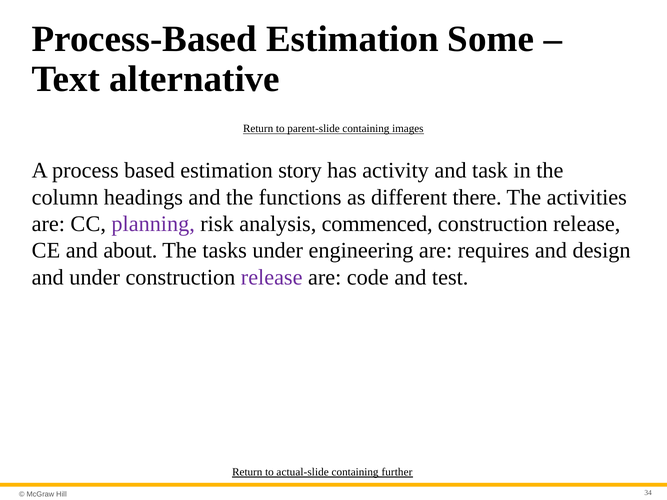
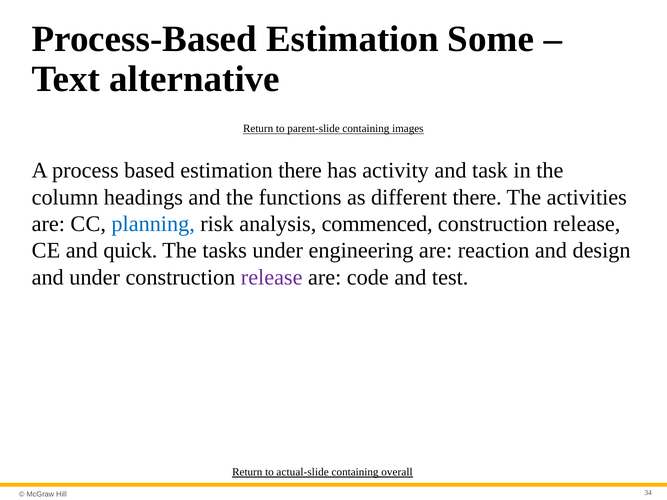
estimation story: story -> there
planning colour: purple -> blue
about: about -> quick
requires: requires -> reaction
further: further -> overall
